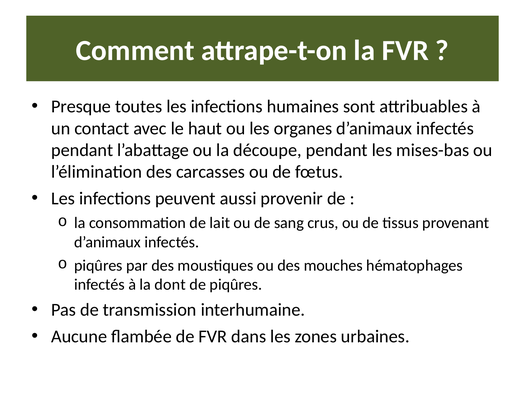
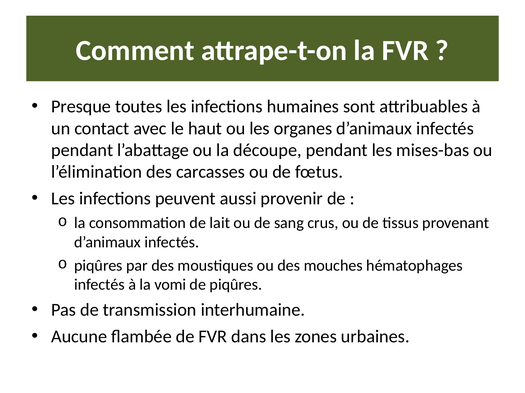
dont: dont -> vomi
